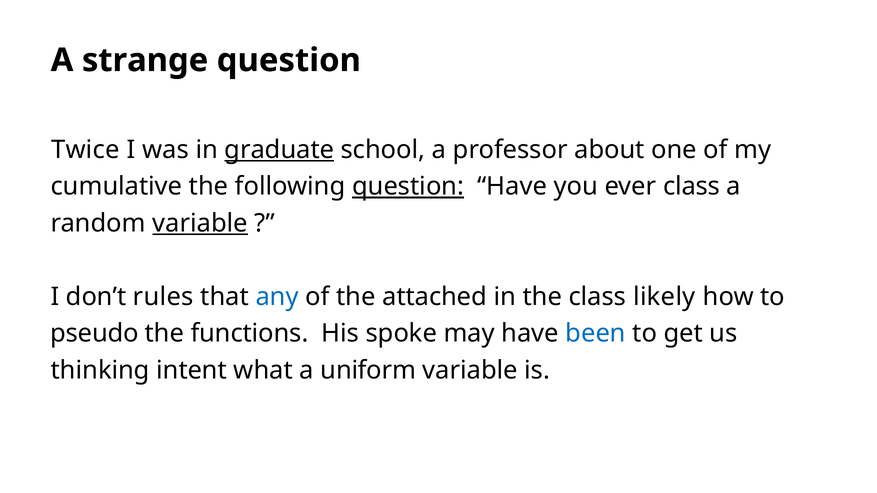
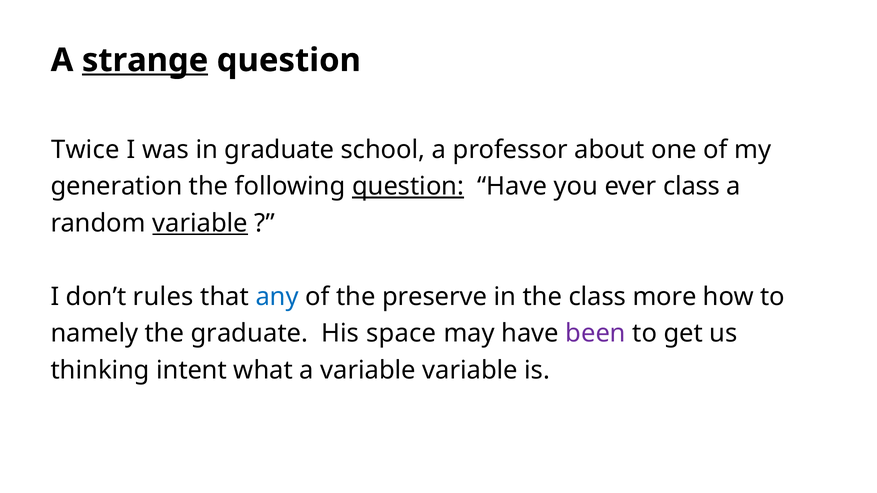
strange underline: none -> present
graduate at (279, 150) underline: present -> none
cumulative: cumulative -> generation
attached: attached -> preserve
likely: likely -> more
pseudo: pseudo -> namely
the functions: functions -> graduate
spoke: spoke -> space
been colour: blue -> purple
a uniform: uniform -> variable
